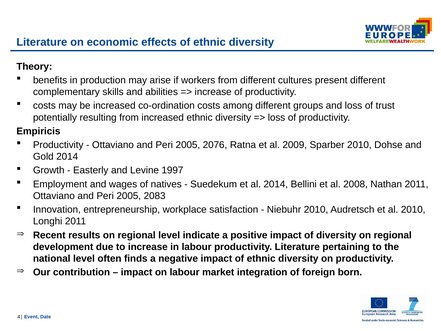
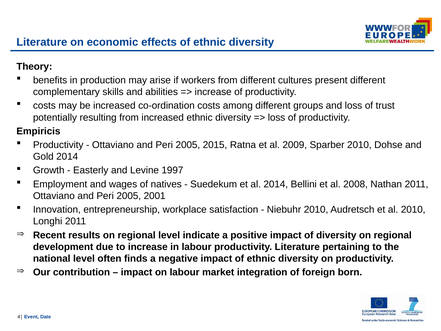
2076: 2076 -> 2015
2083: 2083 -> 2001
